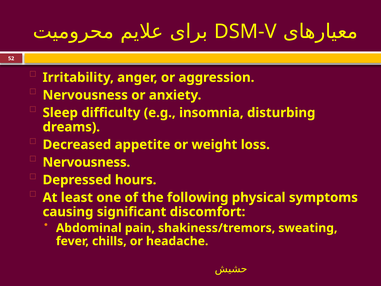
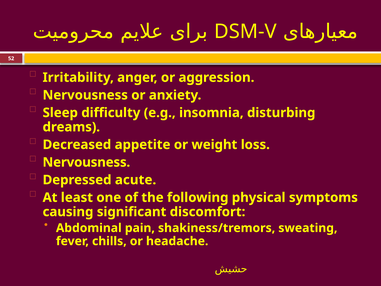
hours: hours -> acute
